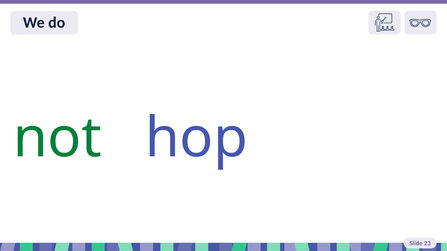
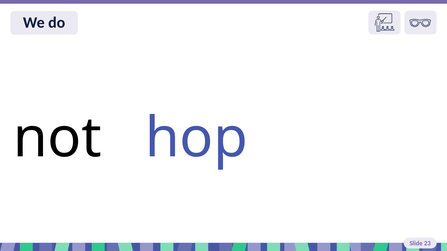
not colour: green -> black
